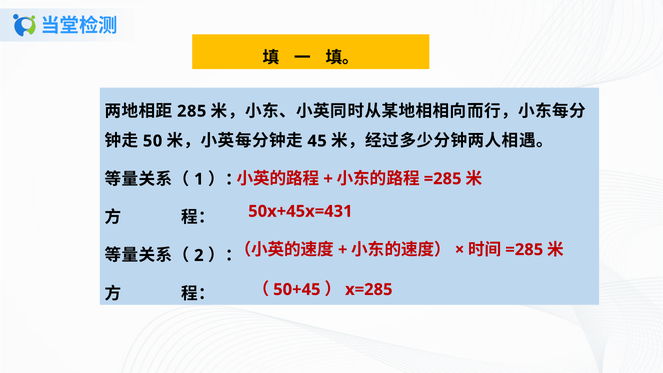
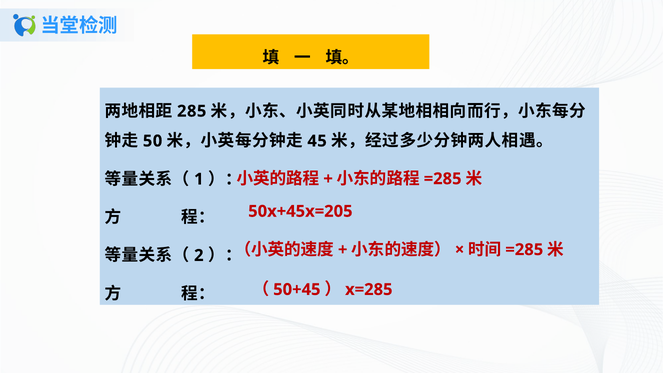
50x+45x=431: 50x+45x=431 -> 50x+45x=205
